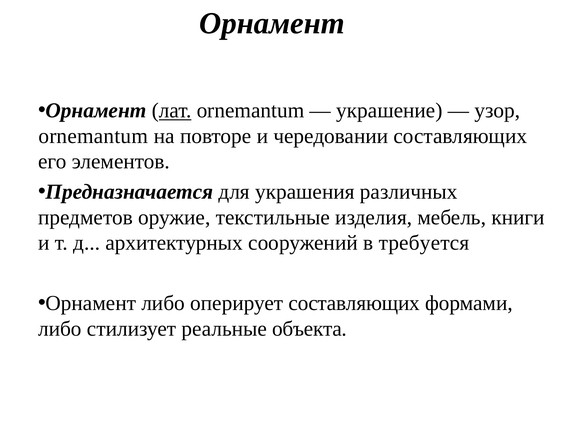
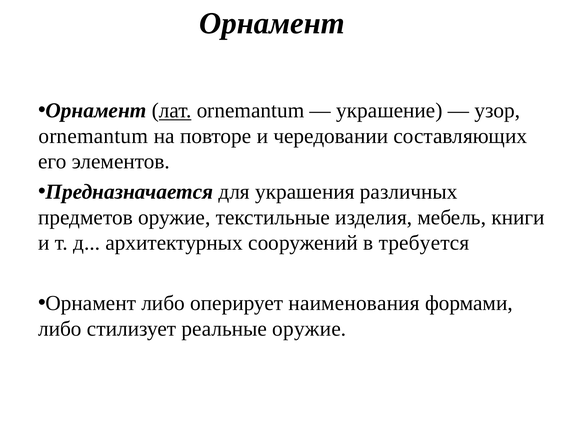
оперирует составляющих: составляющих -> наименования
реальные объекта: объекта -> оружие
